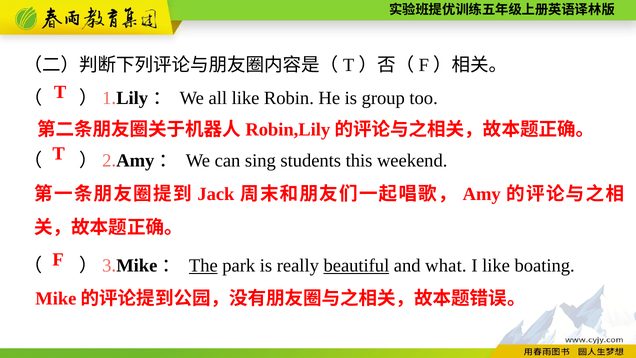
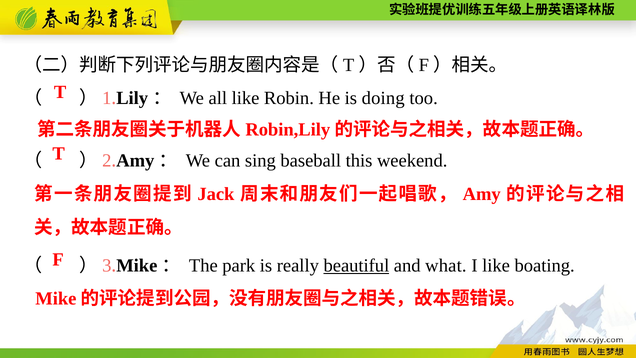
group: group -> doing
students: students -> baseball
The underline: present -> none
